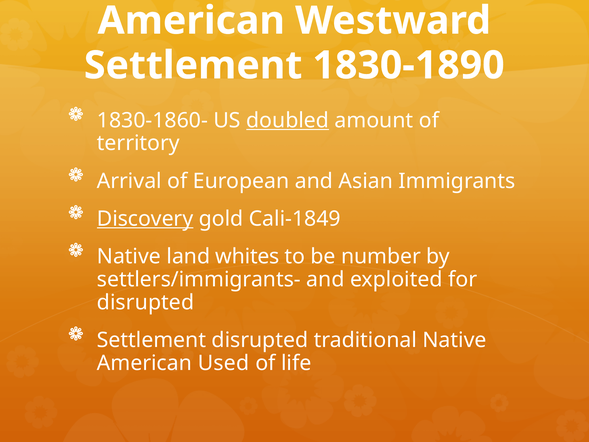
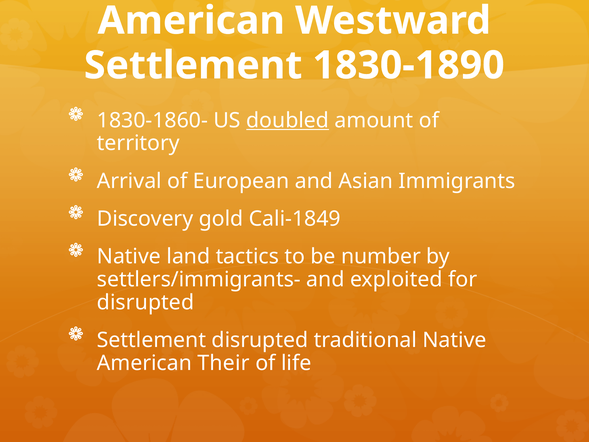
Discovery underline: present -> none
whites: whites -> tactics
Used: Used -> Their
